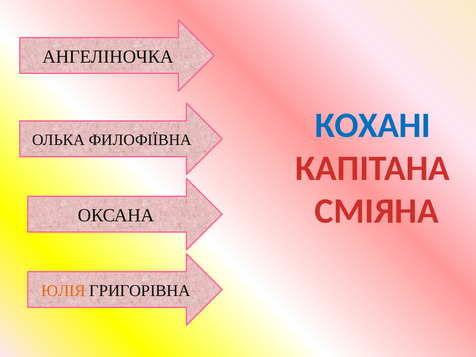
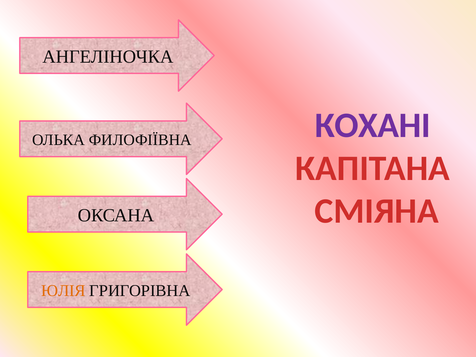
КОХАНІ colour: blue -> purple
